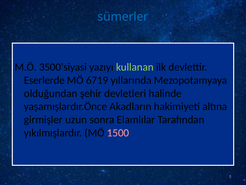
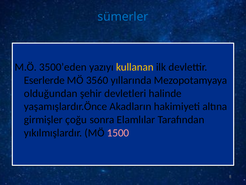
3500’siyasi: 3500’siyasi -> 3500’eden
kullanan colour: light green -> yellow
6719: 6719 -> 3560
uzun: uzun -> çoğu
